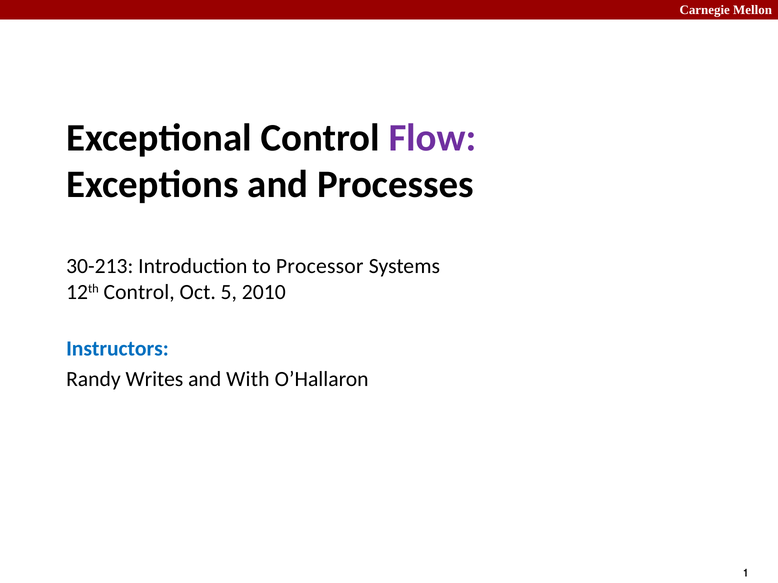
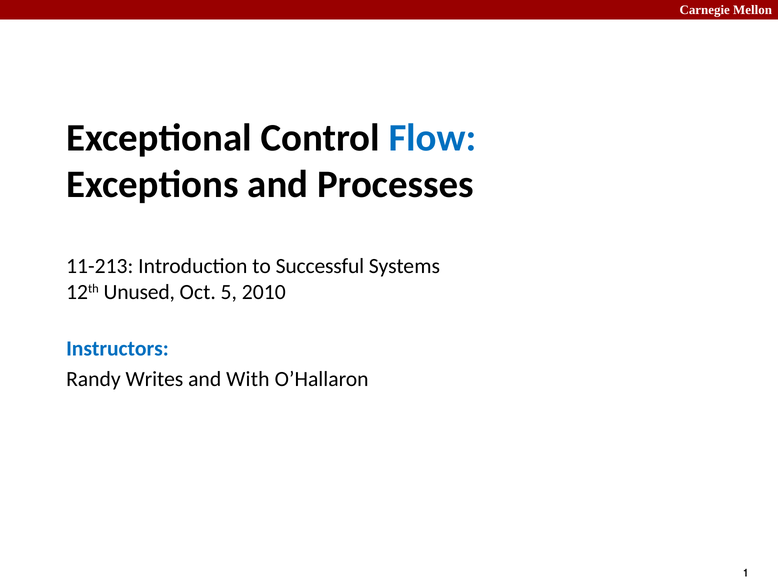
Flow colour: purple -> blue
30-213: 30-213 -> 11-213
Processor: Processor -> Successful
12th Control: Control -> Unused
